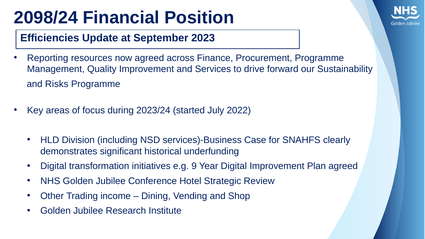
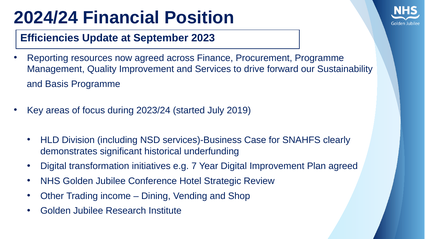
2098/24: 2098/24 -> 2024/24
Risks: Risks -> Basis
2022: 2022 -> 2019
9: 9 -> 7
